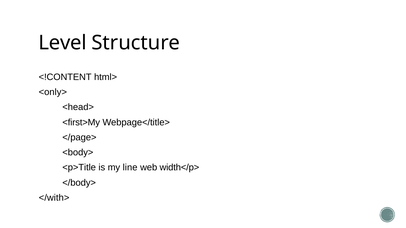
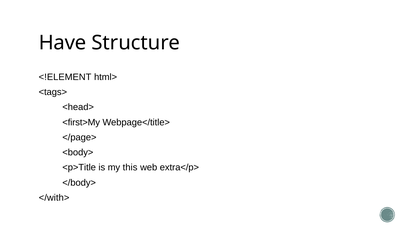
Level: Level -> Have
<!CONTENT: <!CONTENT -> <!ELEMENT
<only>: <only> -> <tags>
line: line -> this
width</p>: width</p> -> extra</p>
